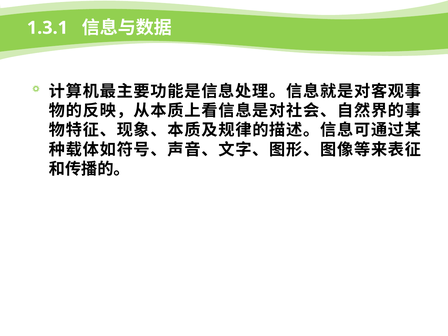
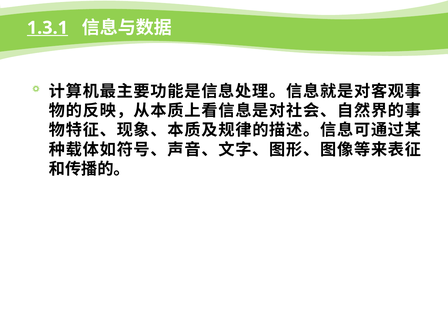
1.3.1 underline: none -> present
